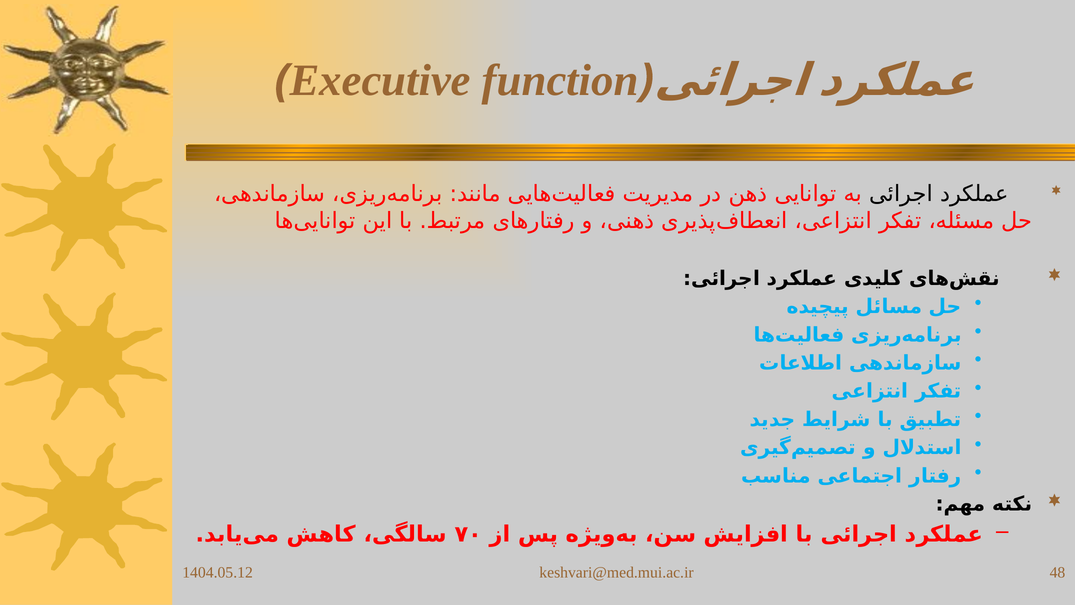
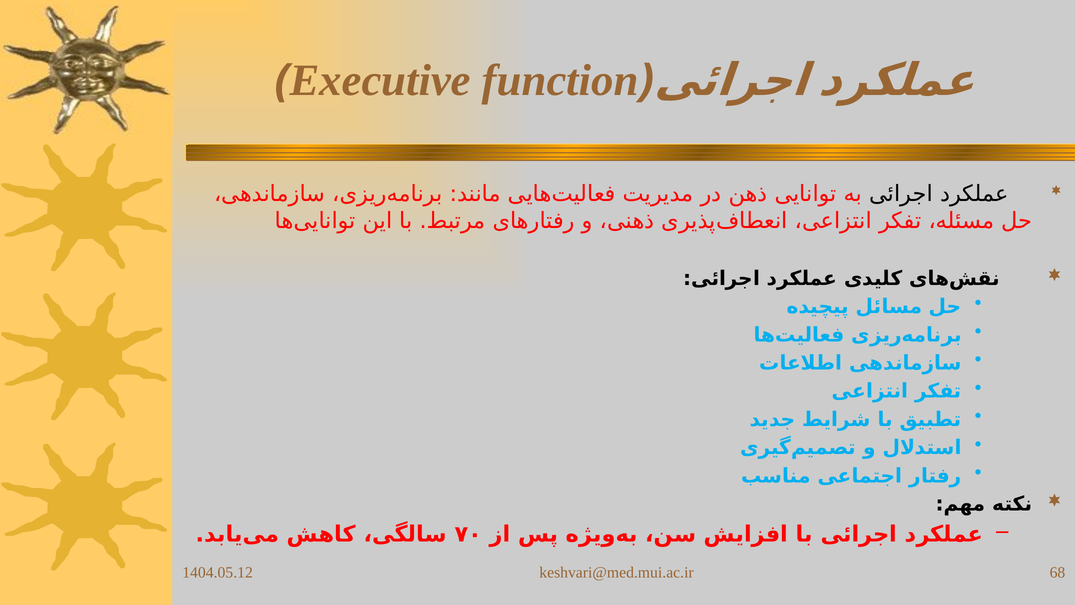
48: 48 -> 68
